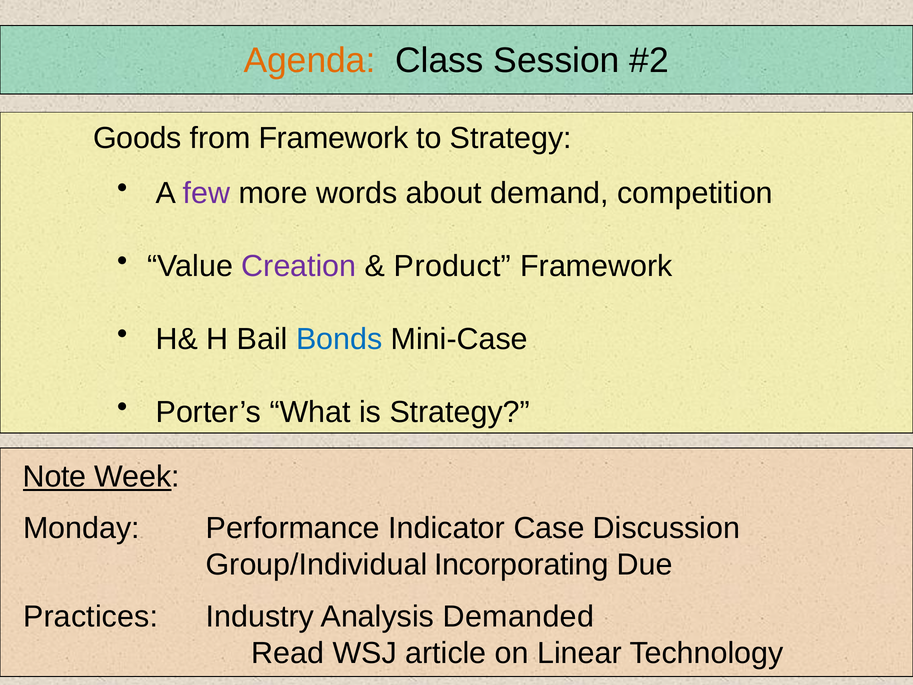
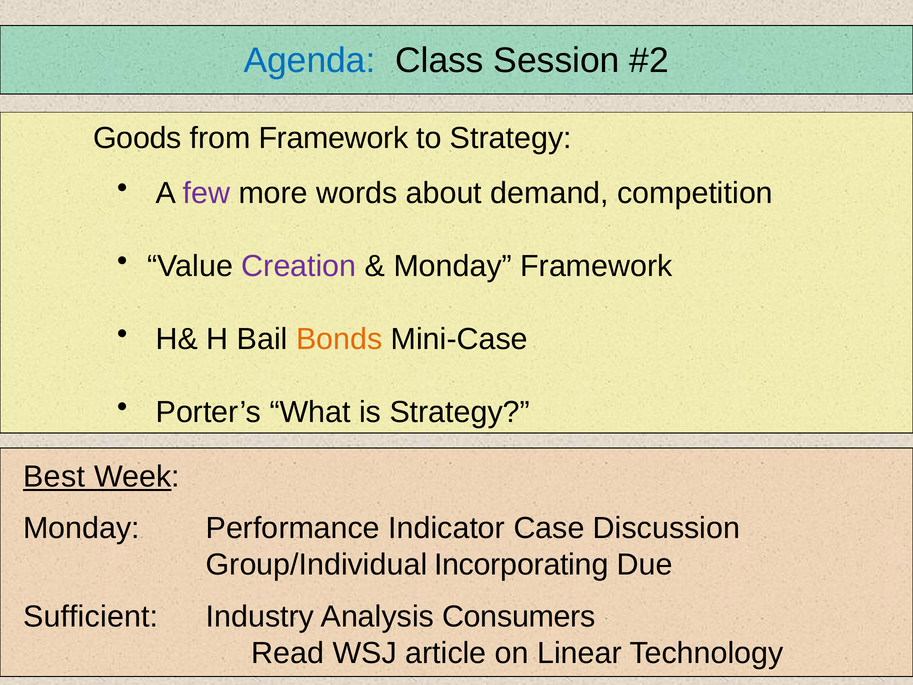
Agenda colour: orange -> blue
Product at (453, 266): Product -> Monday
Bonds colour: blue -> orange
Note: Note -> Best
Practices: Practices -> Sufficient
Demanded: Demanded -> Consumers
